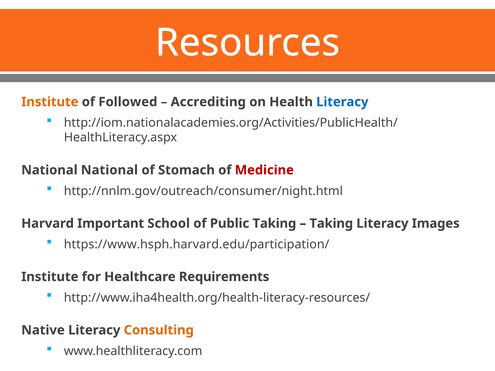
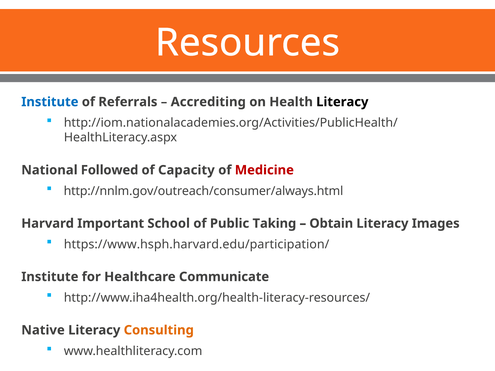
Institute at (50, 102) colour: orange -> blue
Followed: Followed -> Referrals
Literacy at (342, 102) colour: blue -> black
National National: National -> Followed
Stomach: Stomach -> Capacity
http://nnlm.gov/outreach/consumer/night.html: http://nnlm.gov/outreach/consumer/night.html -> http://nnlm.gov/outreach/consumer/always.html
Taking at (331, 224): Taking -> Obtain
Requirements: Requirements -> Communicate
